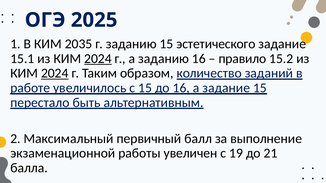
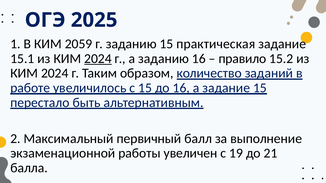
2035: 2035 -> 2059
эстетического: эстетического -> практическая
2024 at (55, 73) underline: present -> none
